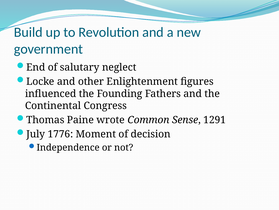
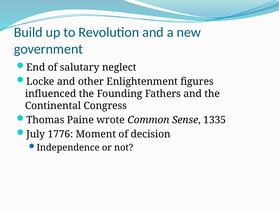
1291: 1291 -> 1335
